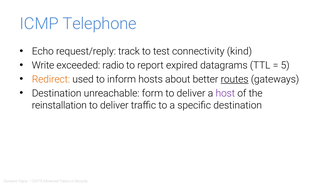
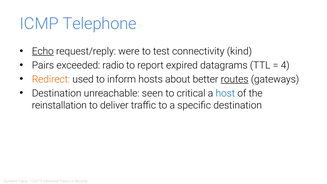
Echo underline: none -> present
track: track -> were
Write: Write -> Pairs
5: 5 -> 4
form: form -> seen
deliver at (191, 93): deliver -> critical
host colour: purple -> blue
